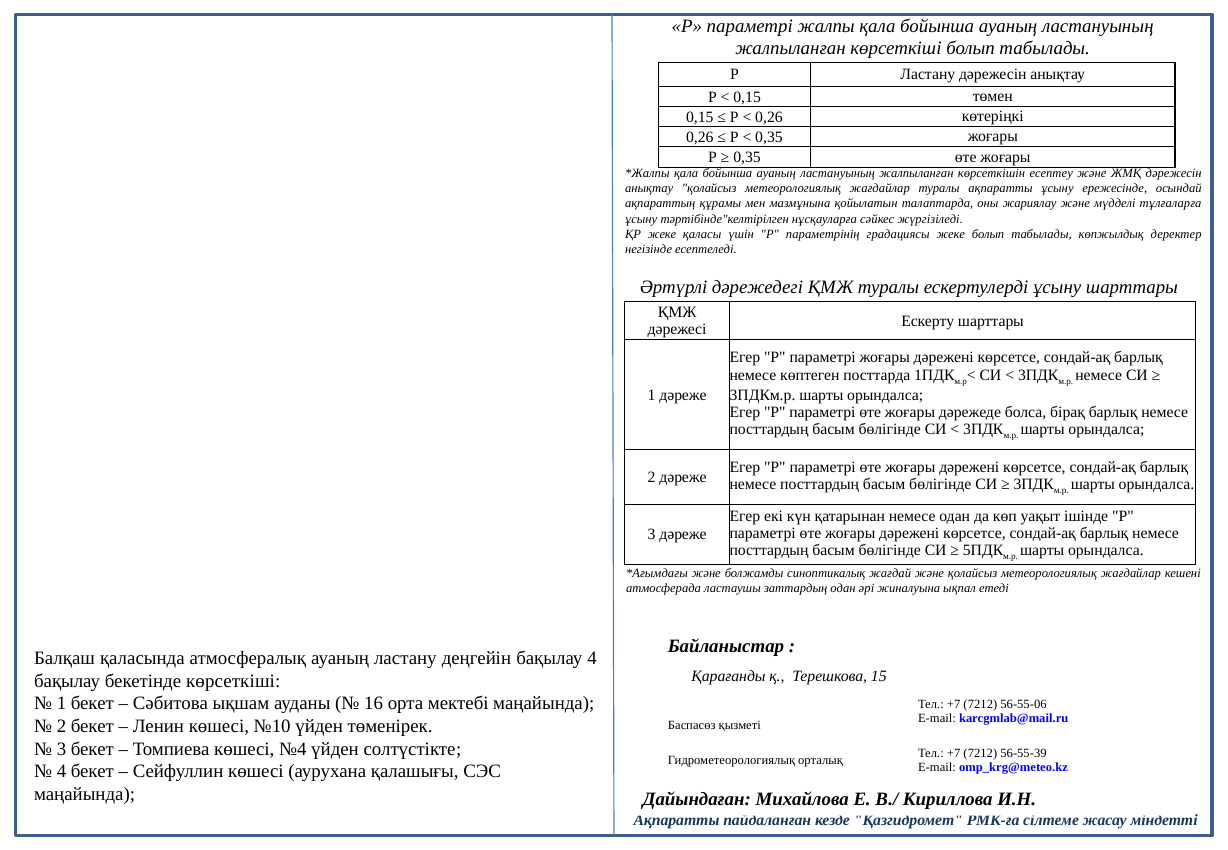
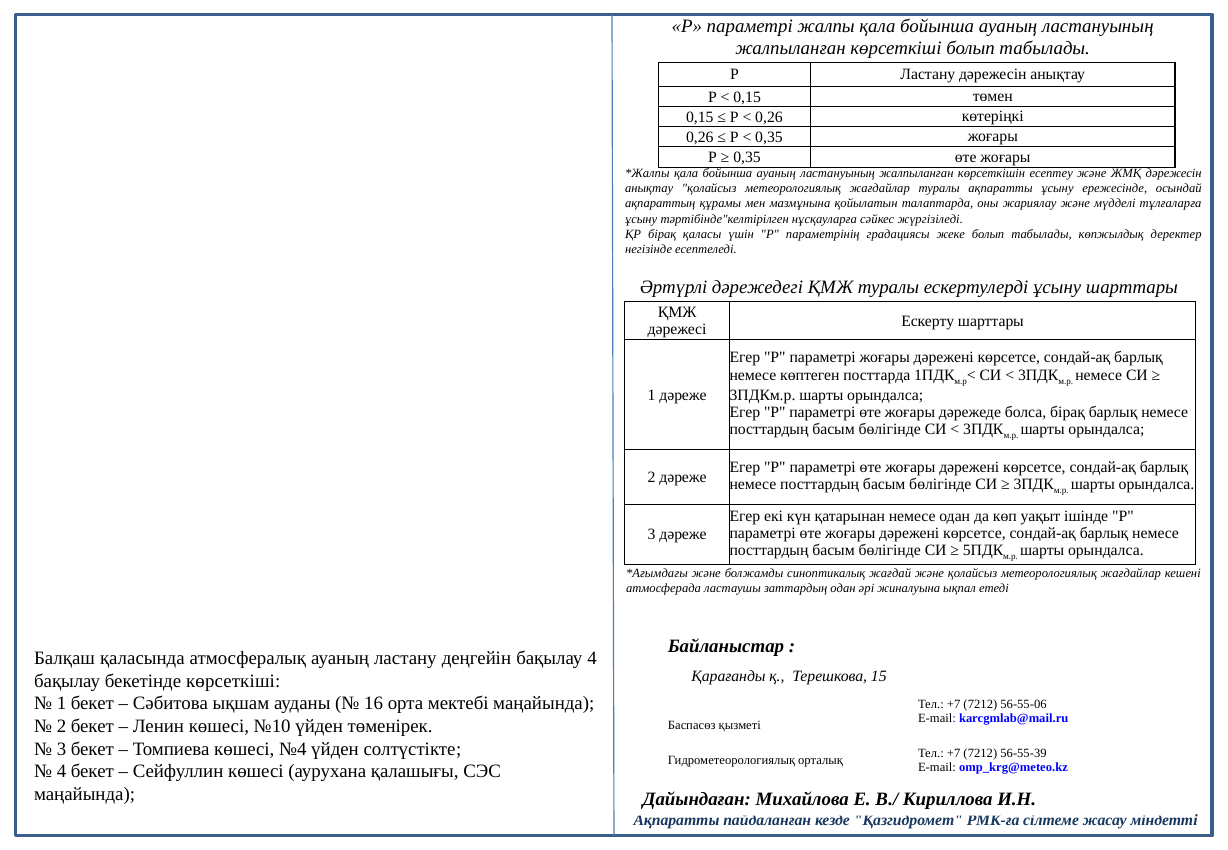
ҚР жеке: жеке -> бірақ
